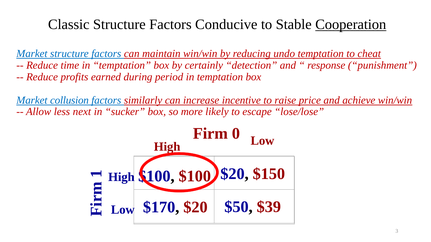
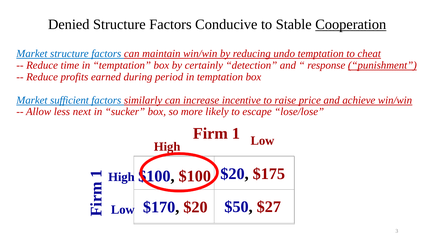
Classic: Classic -> Denied
punishment underline: none -> present
collusion: collusion -> sufficient
Firm 0: 0 -> 1
$150: $150 -> $175
$39: $39 -> $27
